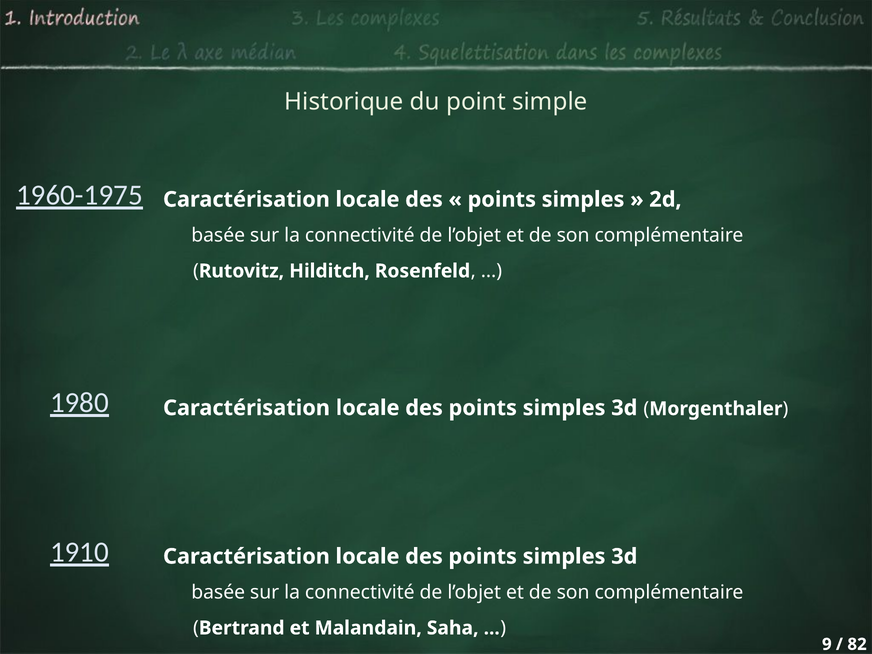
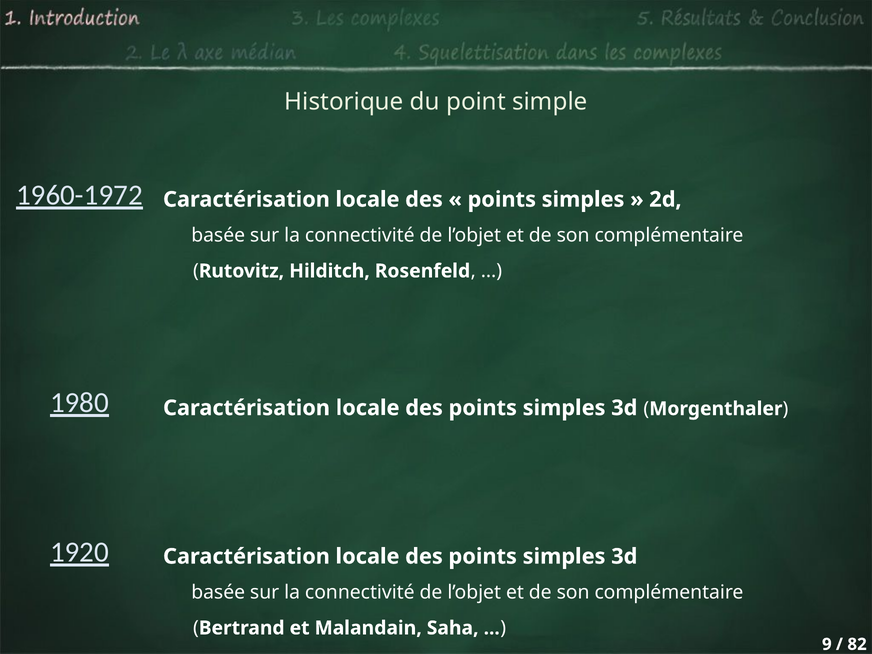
1960-1975: 1960-1975 -> 1960-1972
1910: 1910 -> 1920
